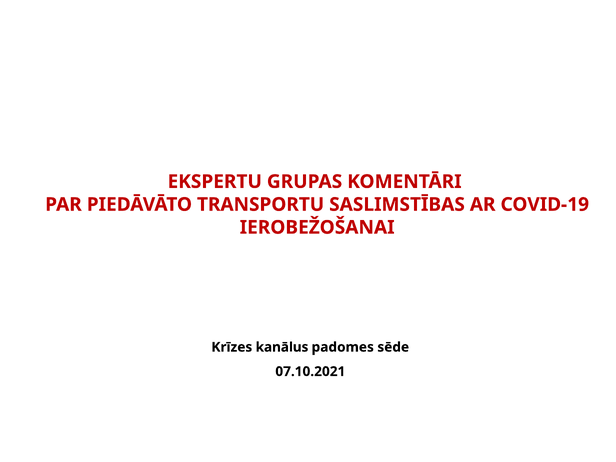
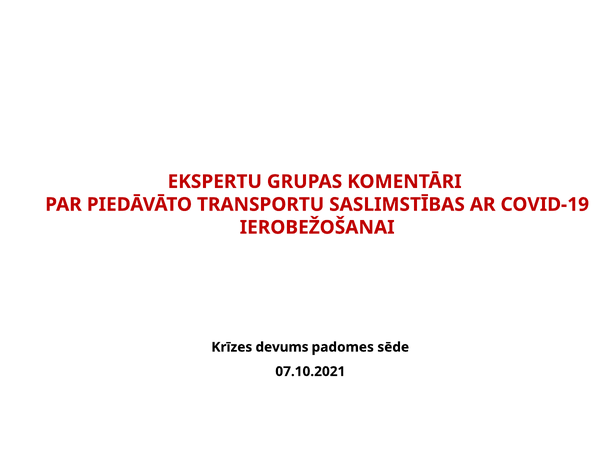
kanālus: kanālus -> devums
